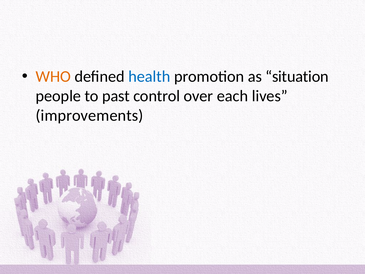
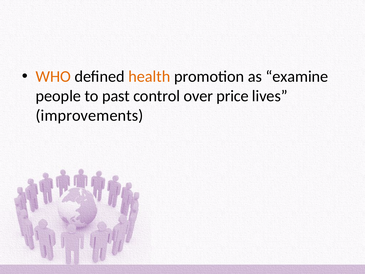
health colour: blue -> orange
situation: situation -> examine
each: each -> price
